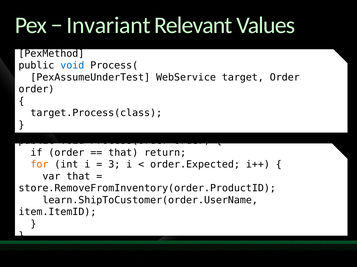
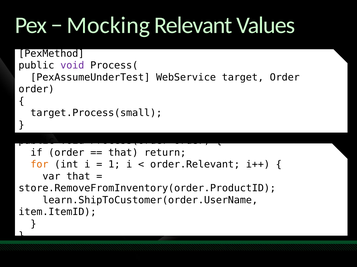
Invariant: Invariant -> Mocking
void at (72, 66) colour: blue -> purple
target.Process(class: target.Process(class -> target.Process(small
3: 3 -> 1
order.Expected: order.Expected -> order.Relevant
